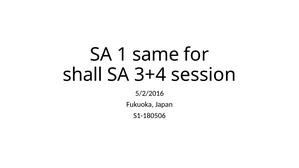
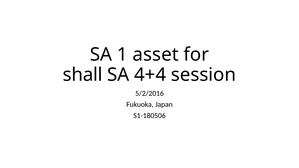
same: same -> asset
3+4: 3+4 -> 4+4
